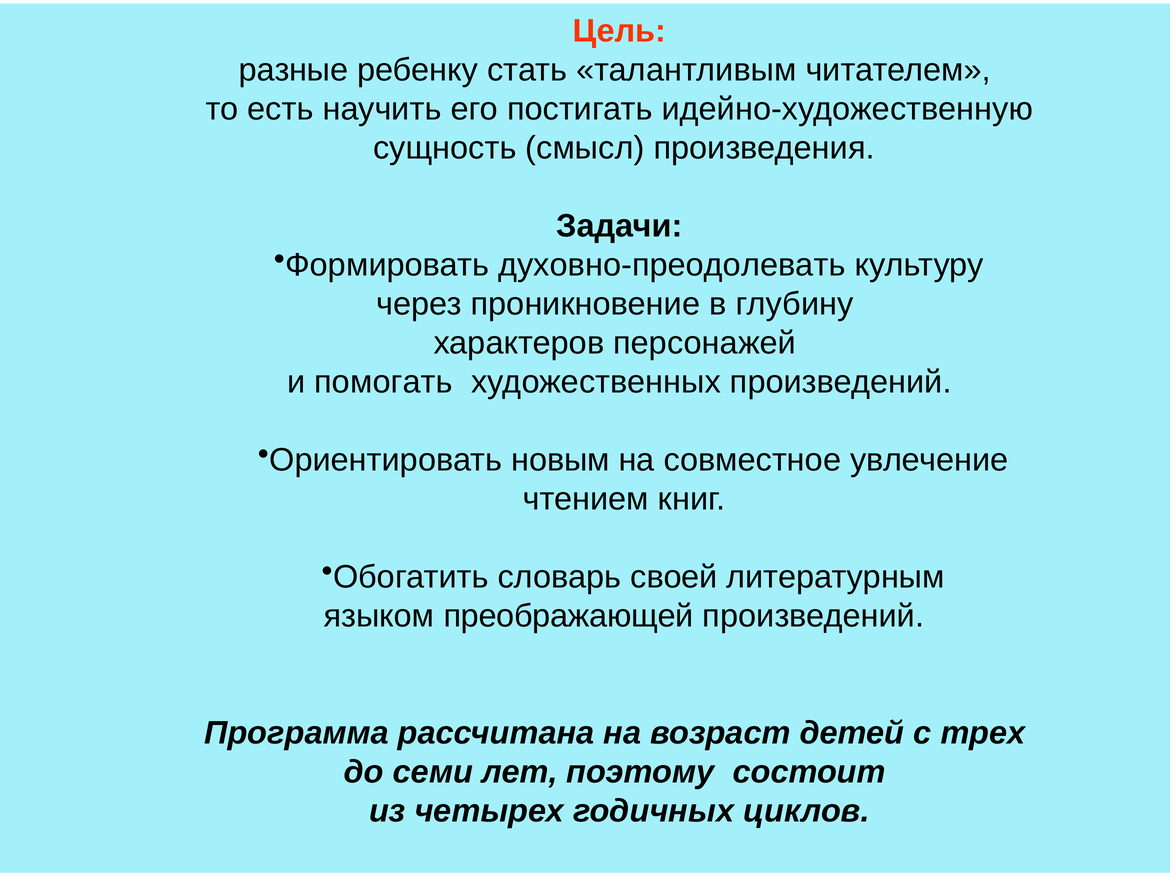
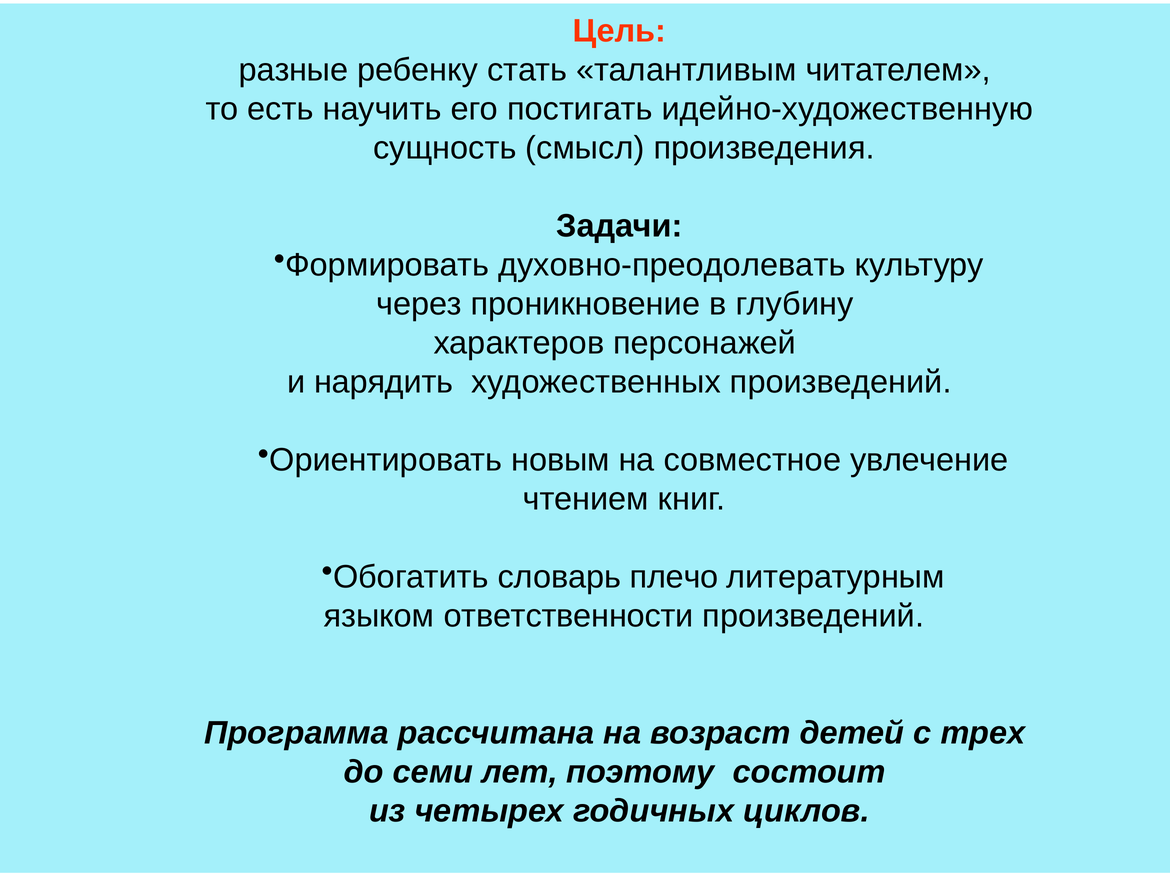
помогать: помогать -> нарядить
своей: своей -> плечо
преображающей: преображающей -> ответственности
